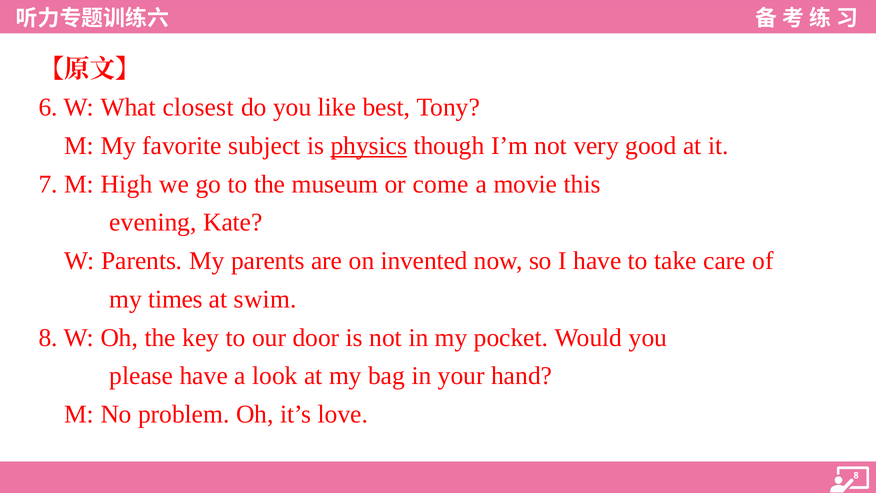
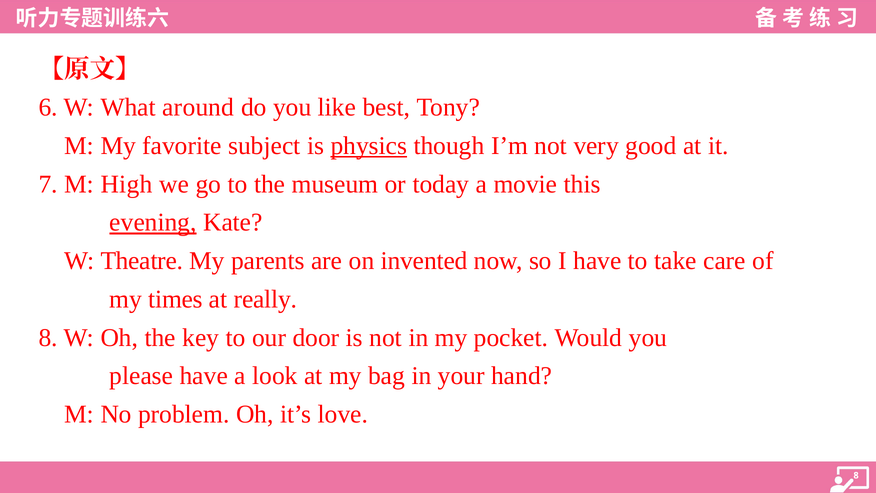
closest: closest -> around
come: come -> today
evening underline: none -> present
W Parents: Parents -> Theatre
swim: swim -> really
